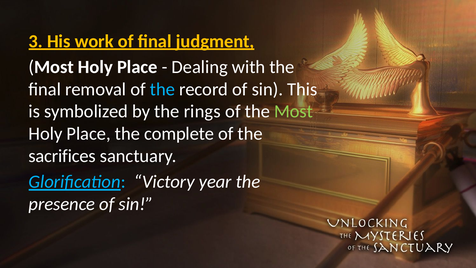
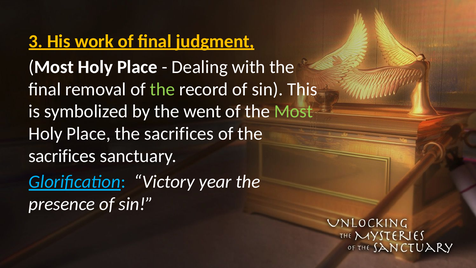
the at (163, 89) colour: light blue -> light green
rings: rings -> went
Place the complete: complete -> sacrifices
